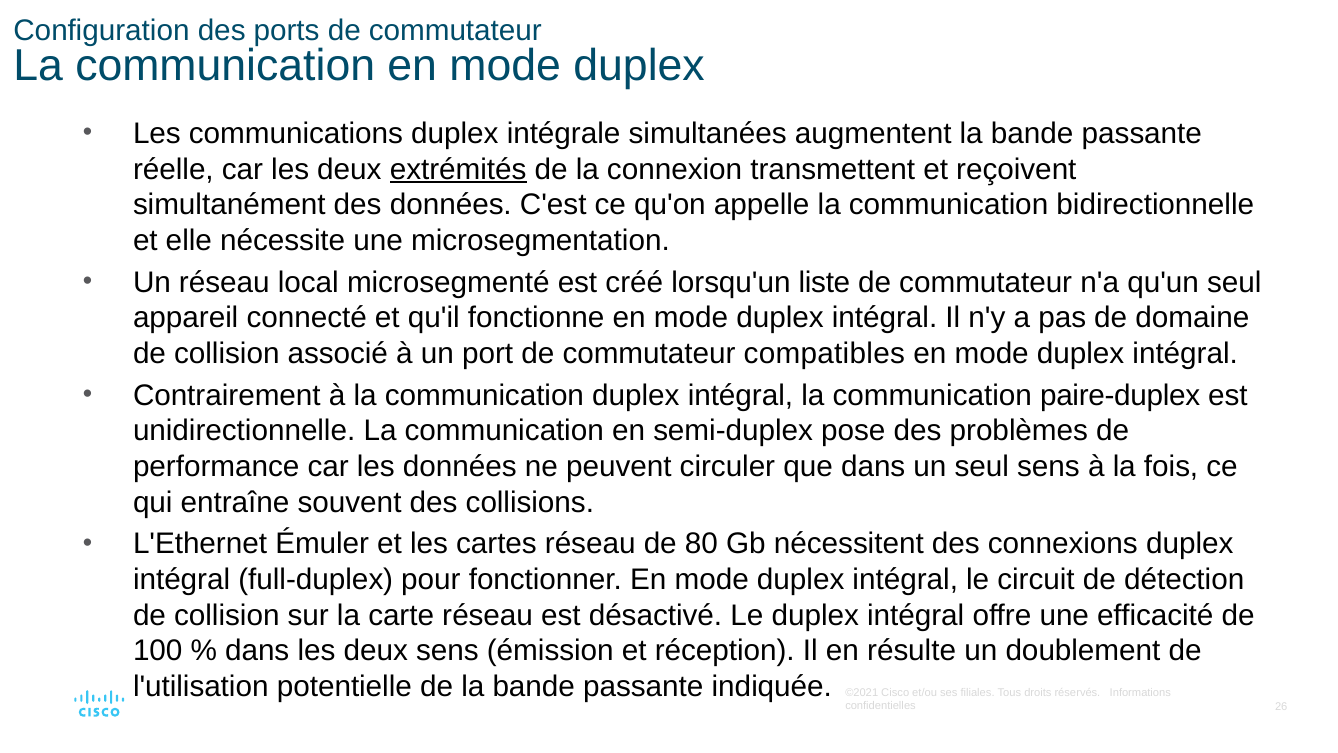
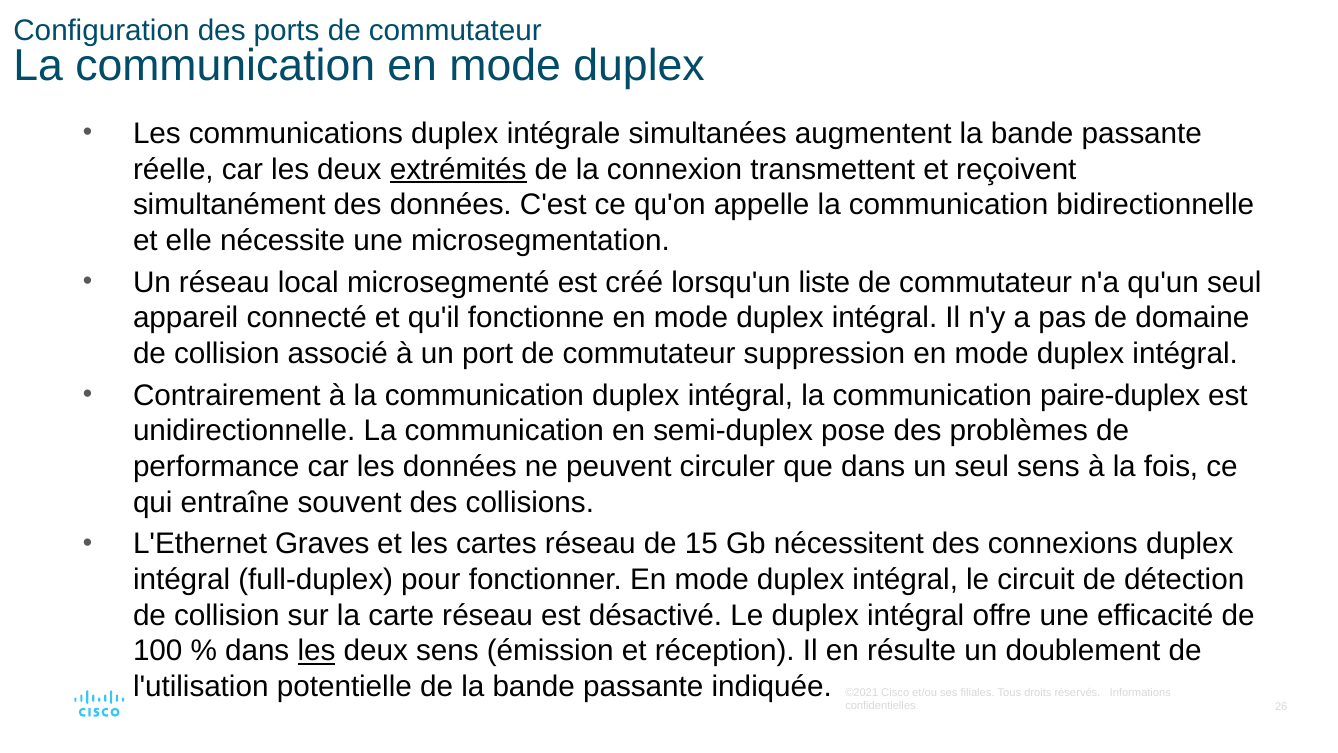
compatibles: compatibles -> suppression
Émuler: Émuler -> Graves
80: 80 -> 15
les at (317, 651) underline: none -> present
